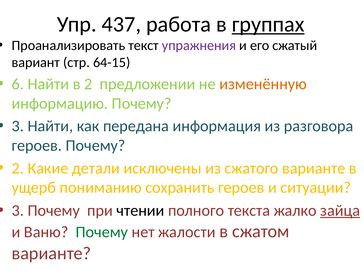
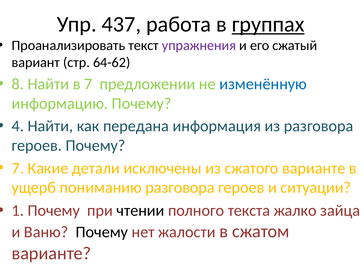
64-15: 64-15 -> 64-62
6: 6 -> 8
в 2: 2 -> 7
изменённую colour: orange -> blue
3 at (18, 126): 3 -> 4
2 at (18, 168): 2 -> 7
пониманию сохранить: сохранить -> разговора
3 at (18, 211): 3 -> 1
зайца underline: present -> none
Почему at (102, 232) colour: green -> black
